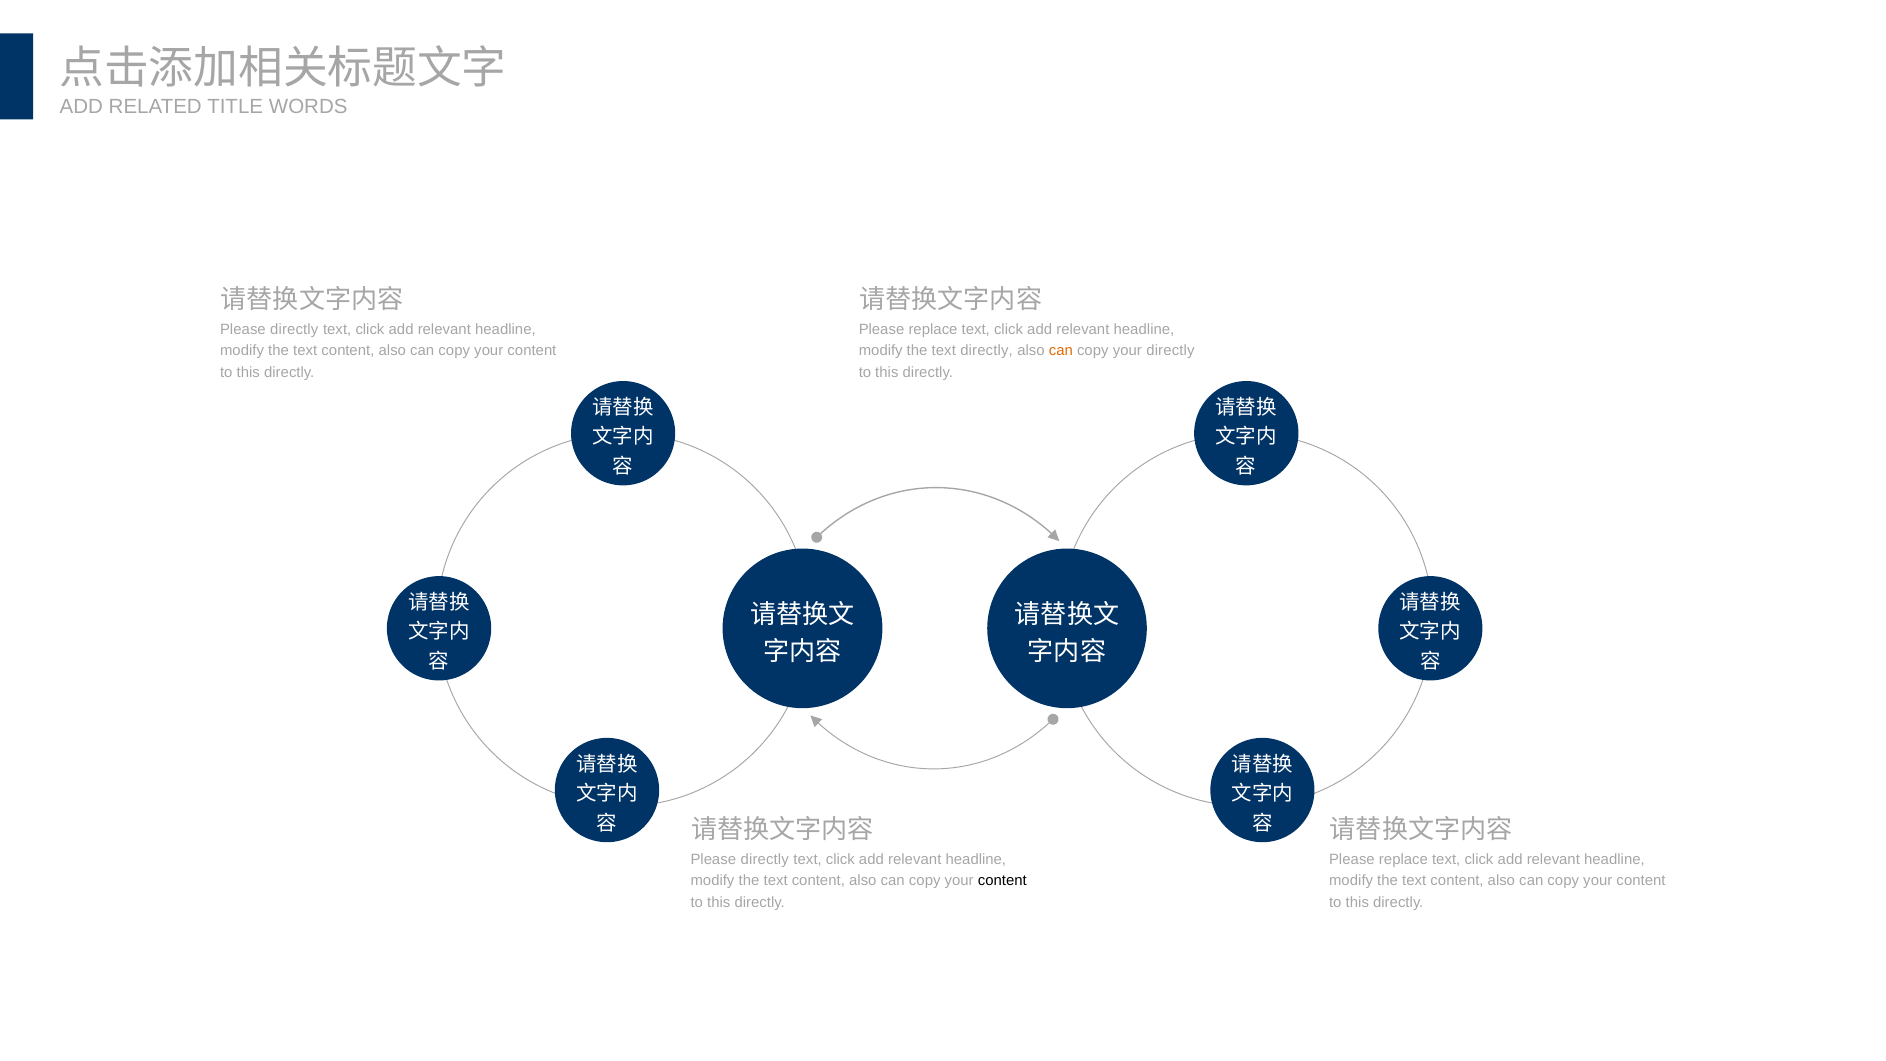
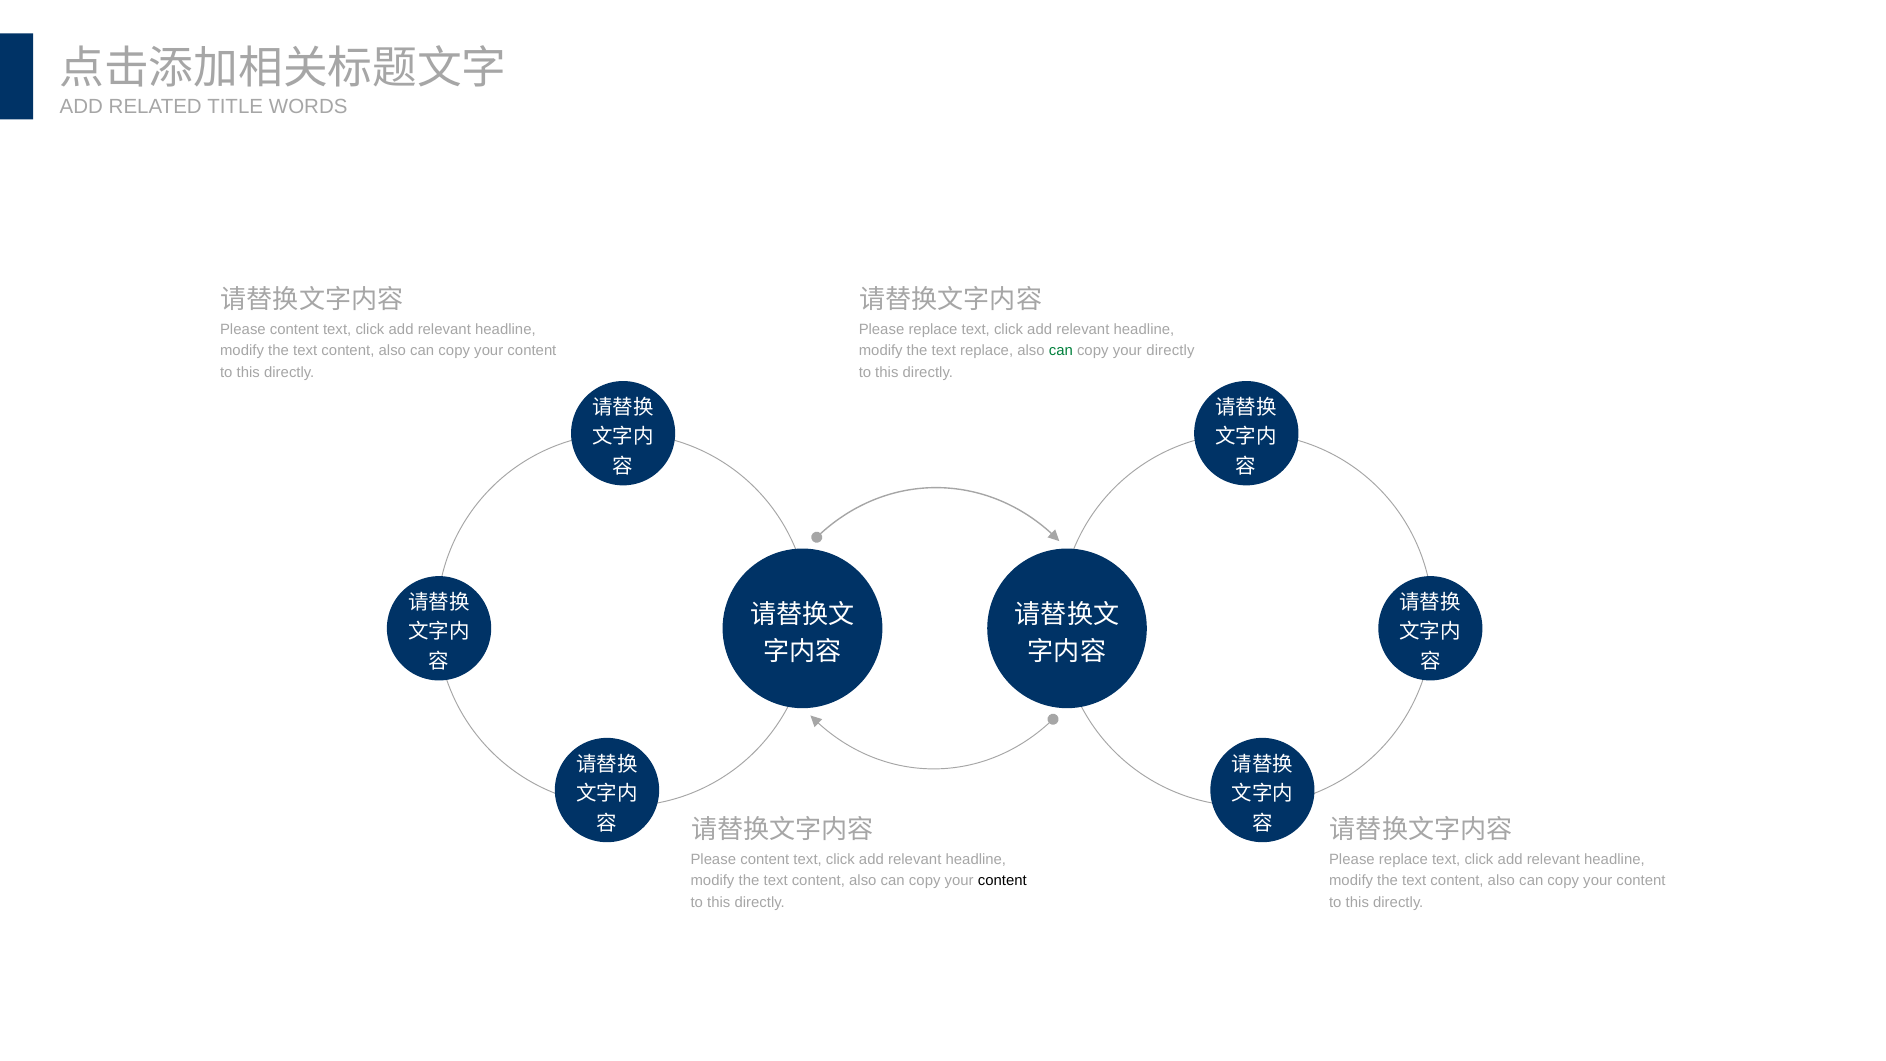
directly at (294, 329): directly -> content
text directly: directly -> replace
can at (1061, 351) colour: orange -> green
directly at (765, 859): directly -> content
